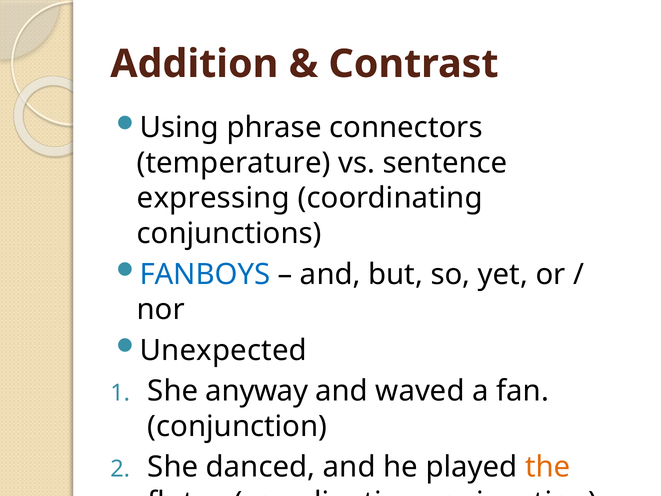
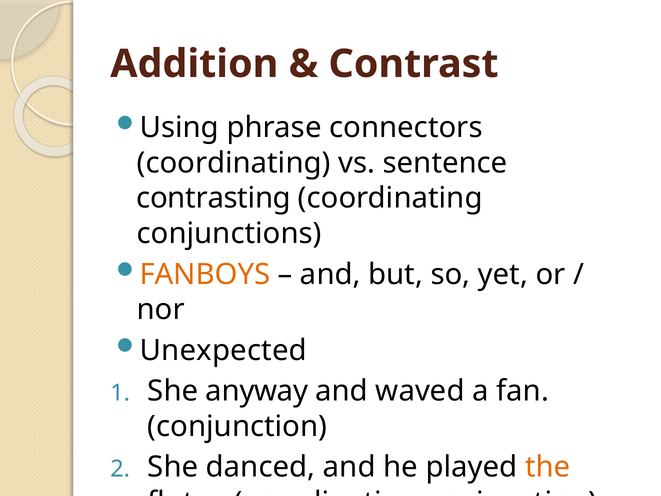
temperature at (234, 163): temperature -> coordinating
expressing: expressing -> contrasting
FANBOYS colour: blue -> orange
